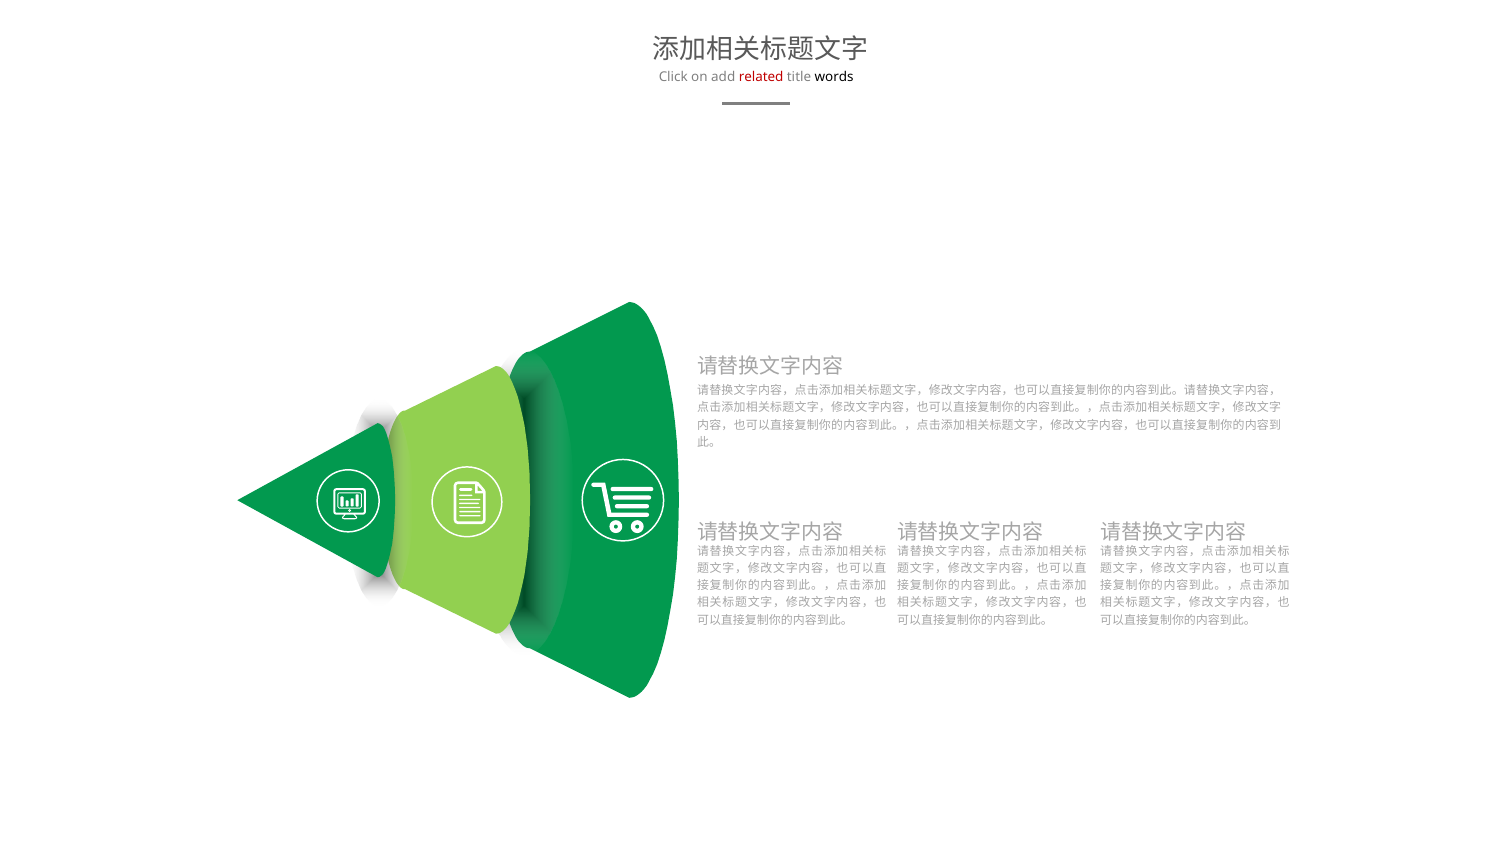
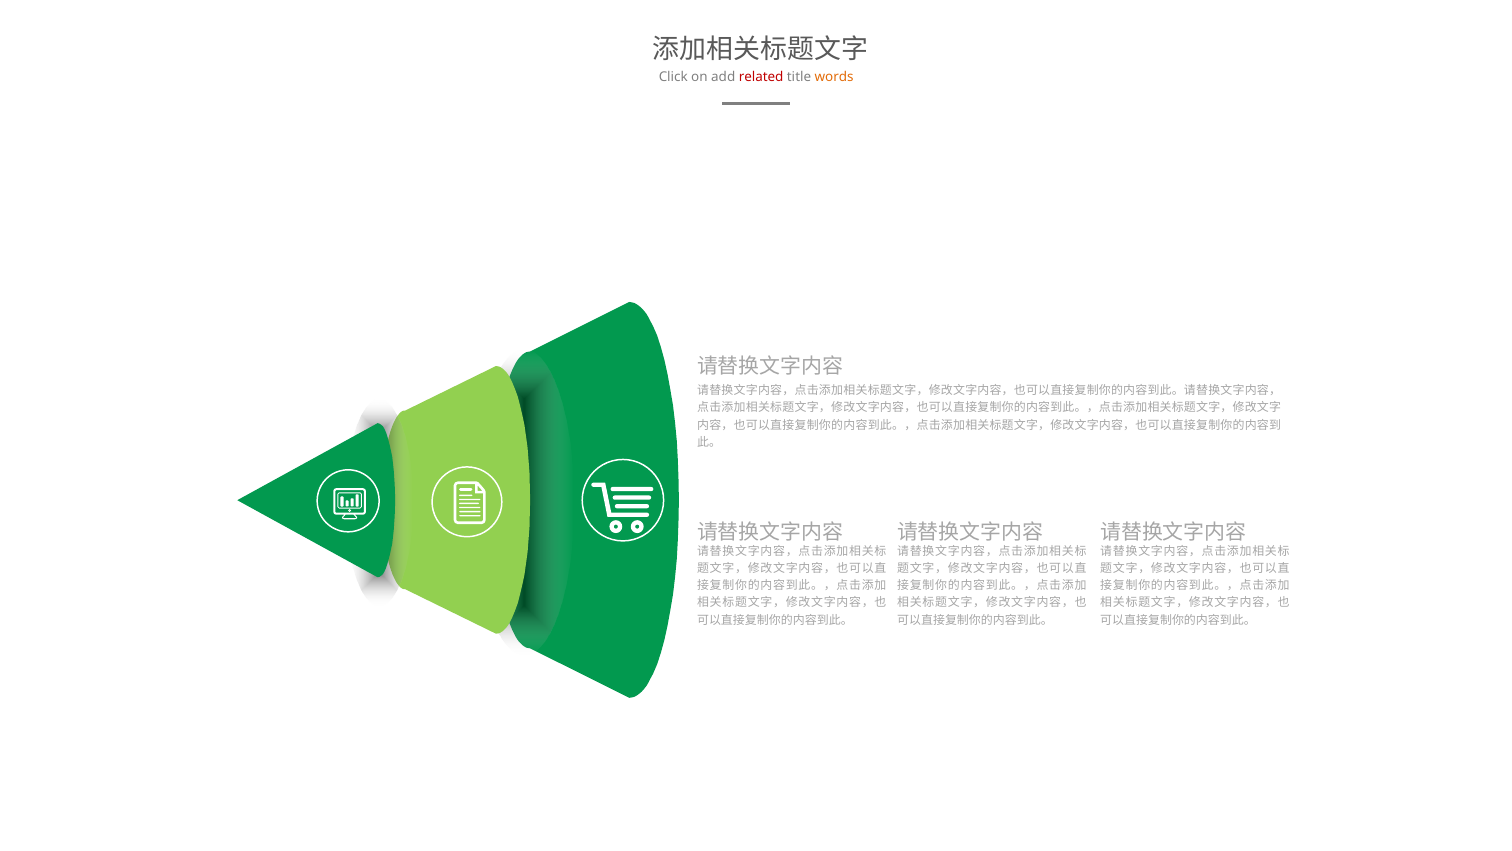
words colour: black -> orange
